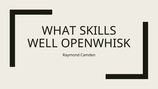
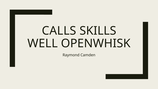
WHAT: WHAT -> CALLS
